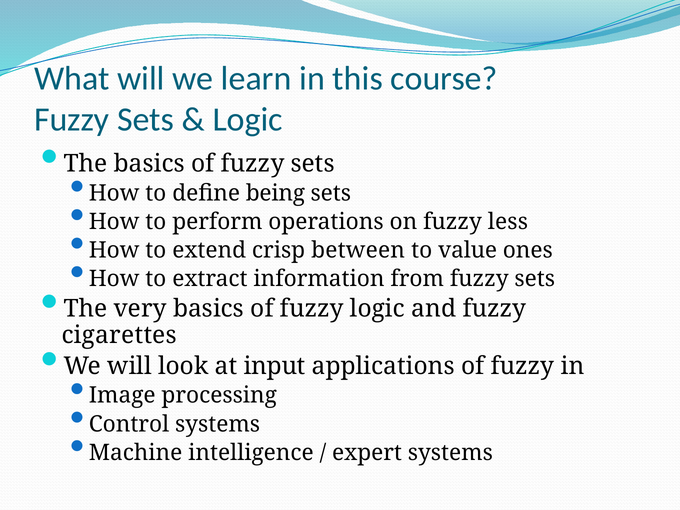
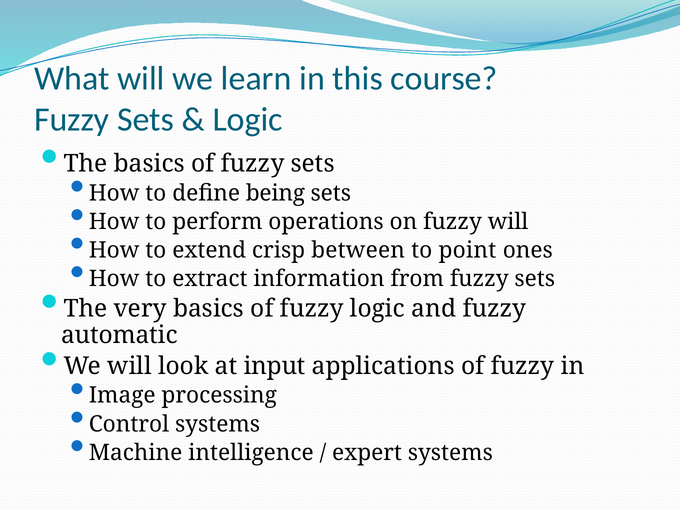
fuzzy less: less -> will
value: value -> point
cigarettes: cigarettes -> automatic
